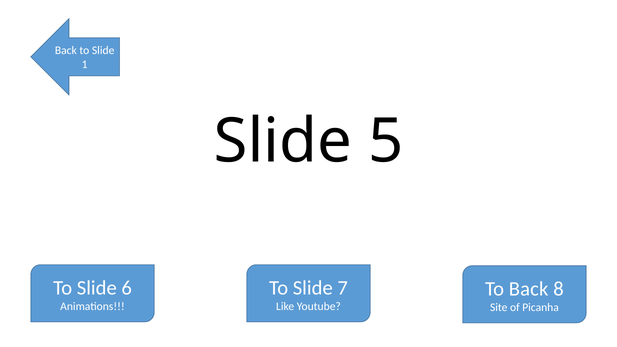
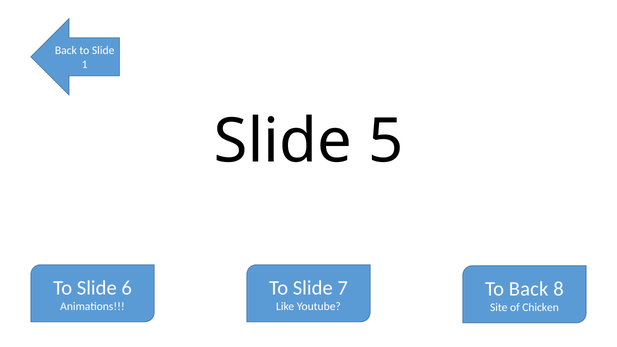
Picanha: Picanha -> Chicken
